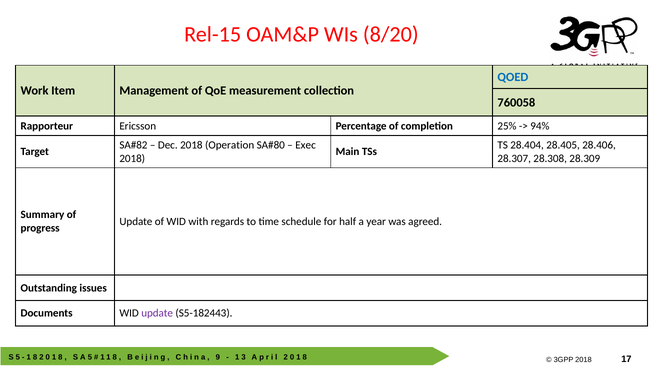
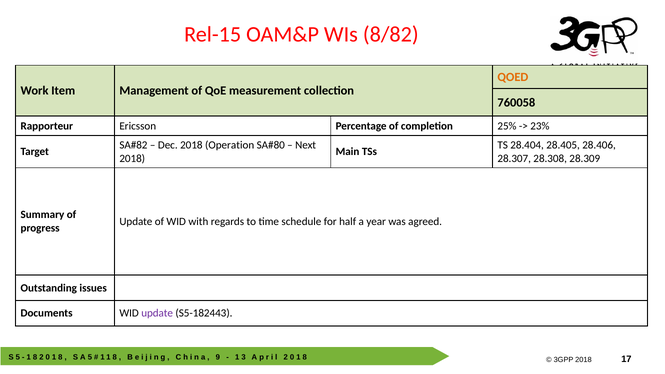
8/20: 8/20 -> 8/82
QOED colour: blue -> orange
94%: 94% -> 23%
Exec: Exec -> Next
